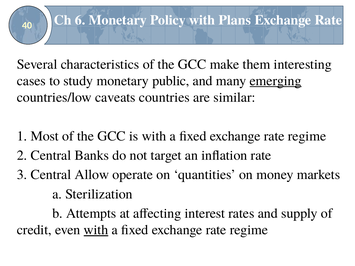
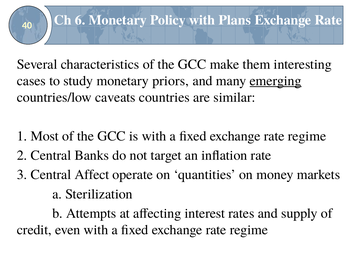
public: public -> priors
Allow: Allow -> Affect
with at (96, 230) underline: present -> none
